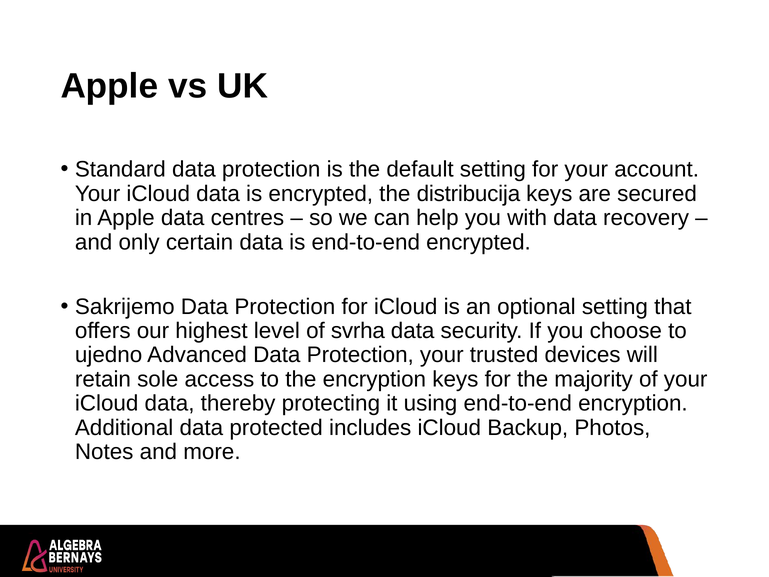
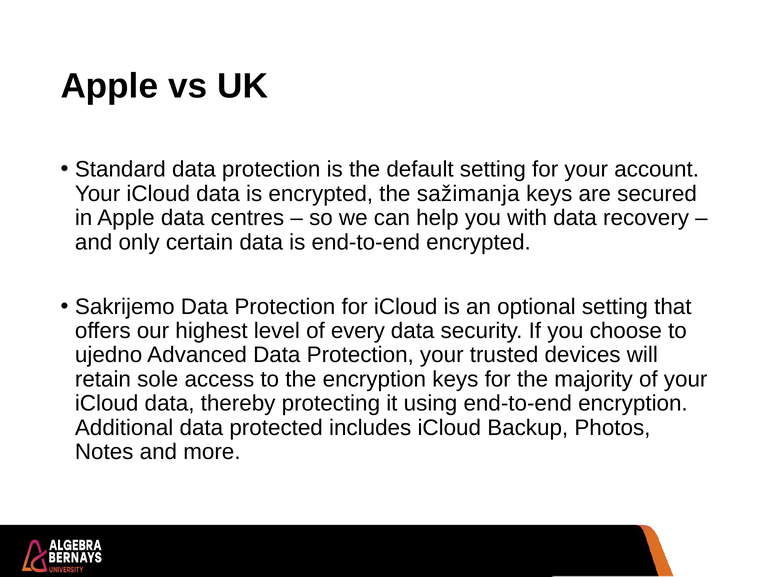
distribucija: distribucija -> sažimanja
svrha: svrha -> every
